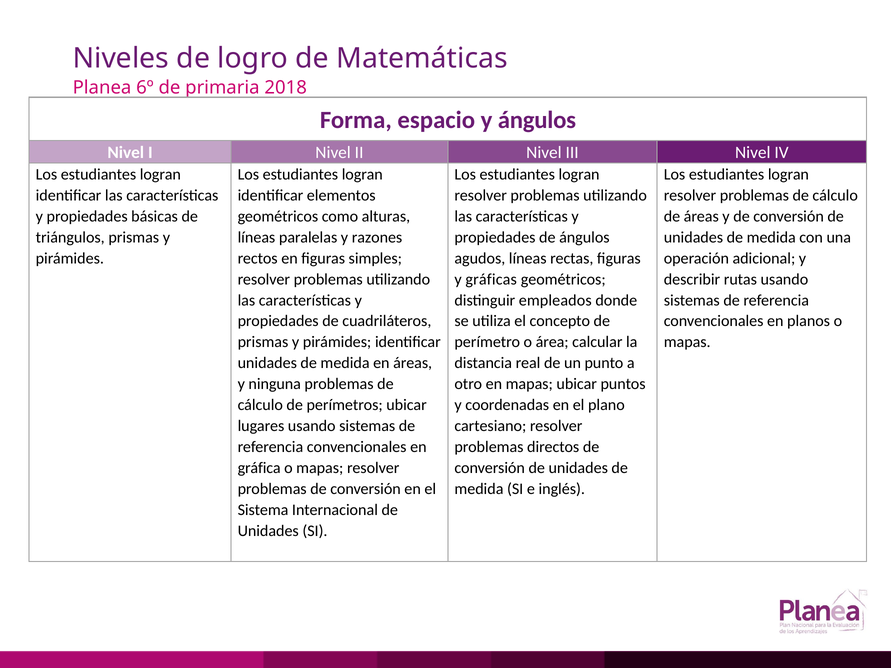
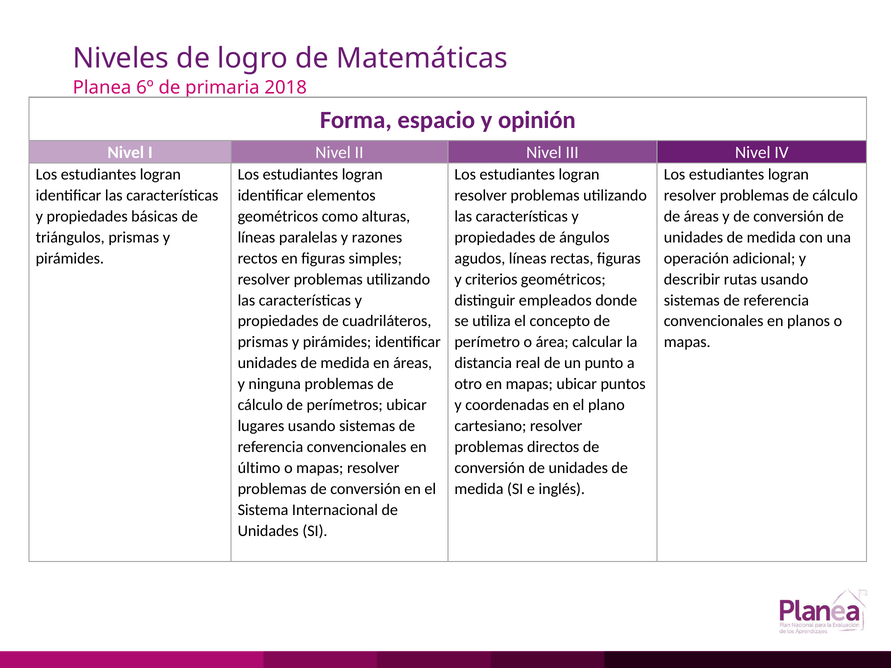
y ángulos: ángulos -> opinión
gráficas: gráficas -> criterios
gráfica: gráfica -> último
